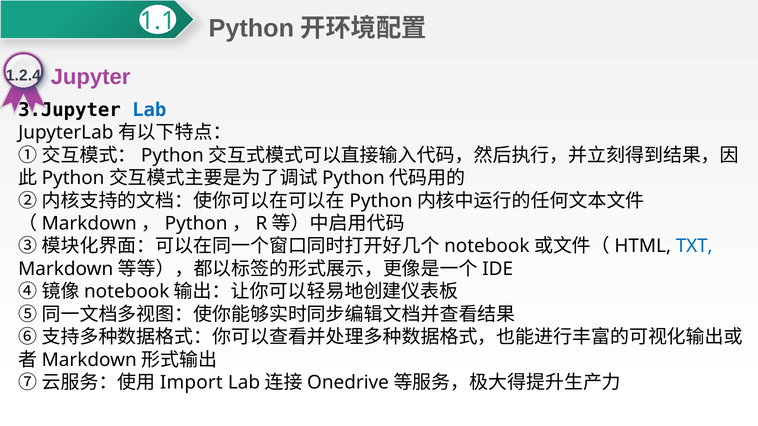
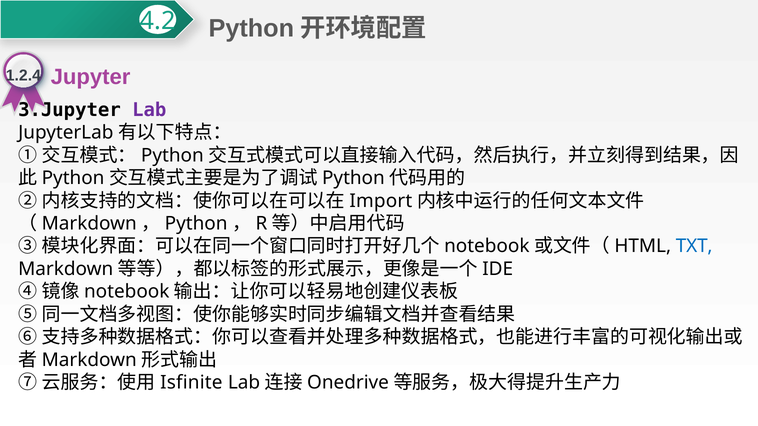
1.1: 1.1 -> 4.2
Lab at (149, 110) colour: blue -> purple
Python at (381, 201): Python -> Import
Import: Import -> Isfinite
